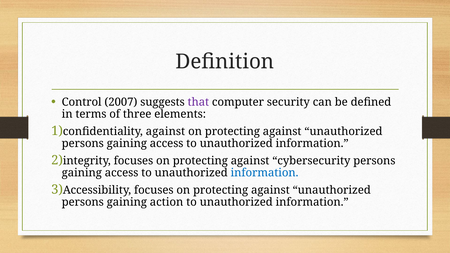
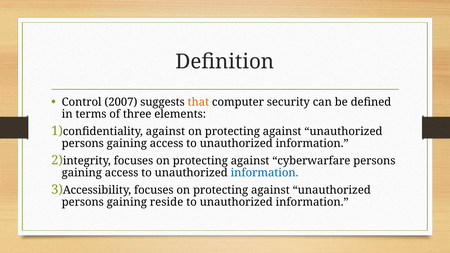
that colour: purple -> orange
cybersecurity: cybersecurity -> cyberwarfare
action: action -> reside
